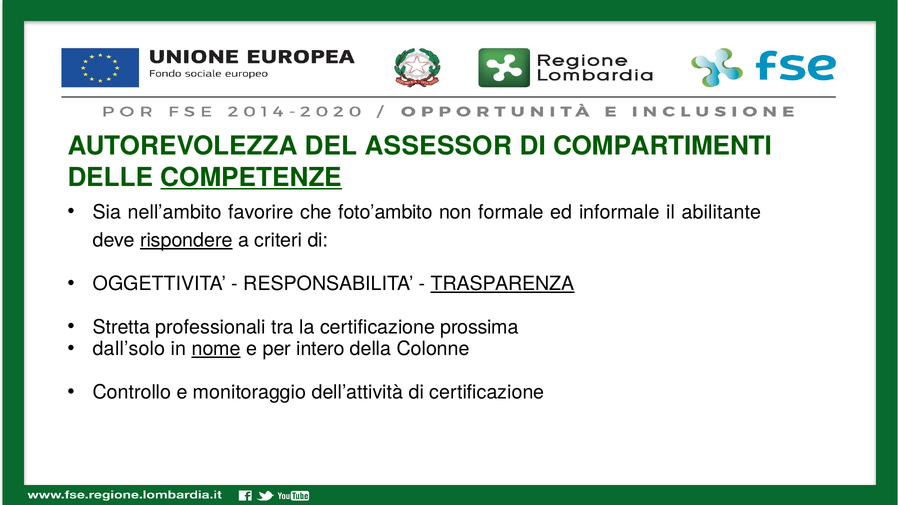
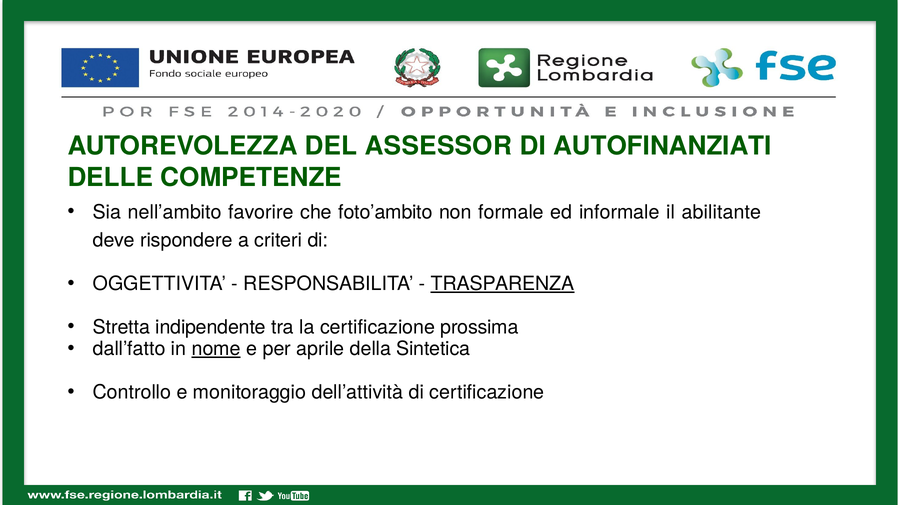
COMPARTIMENTI: COMPARTIMENTI -> AUTOFINANZIATI
COMPETENZE underline: present -> none
rispondere underline: present -> none
professionali: professionali -> indipendente
dall’solo: dall’solo -> dall’fatto
intero: intero -> aprile
Colonne: Colonne -> Sintetica
